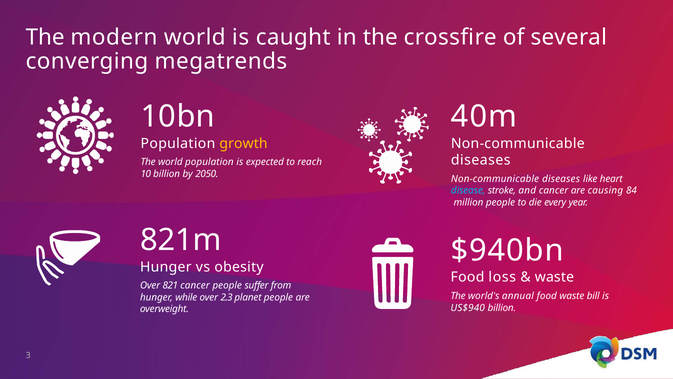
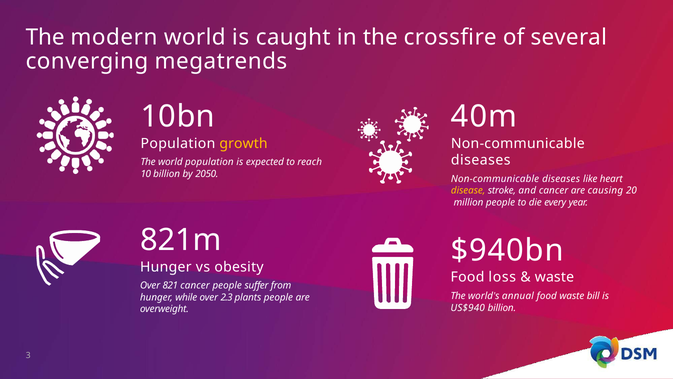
disease colour: light blue -> yellow
84: 84 -> 20
planet: planet -> plants
